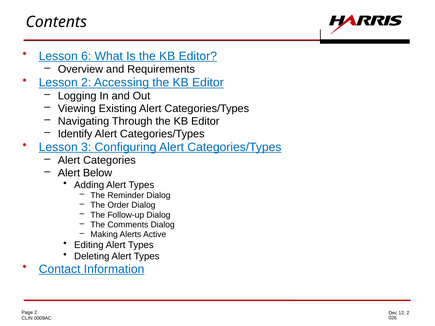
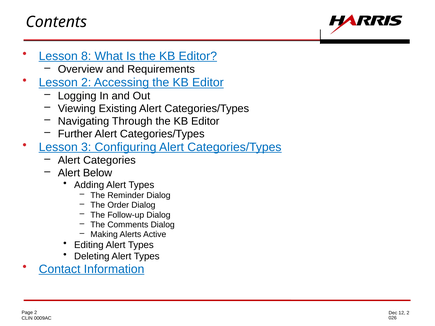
6: 6 -> 8
Identify: Identify -> Further
